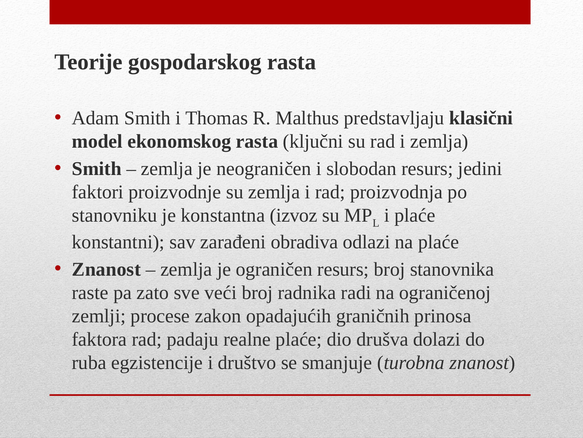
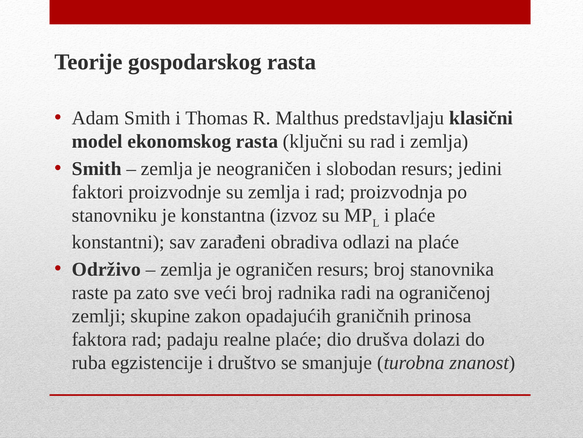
Znanost at (106, 269): Znanost -> Održivo
procese: procese -> skupine
